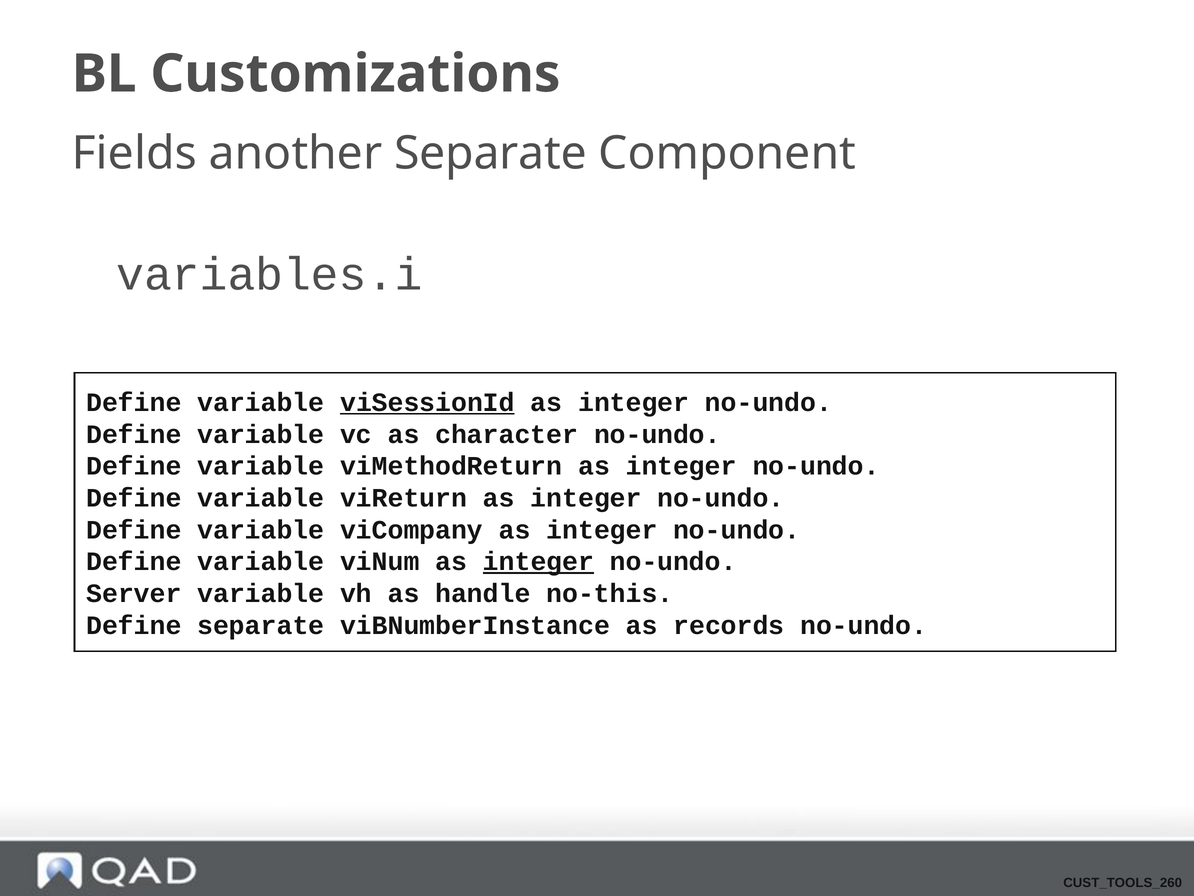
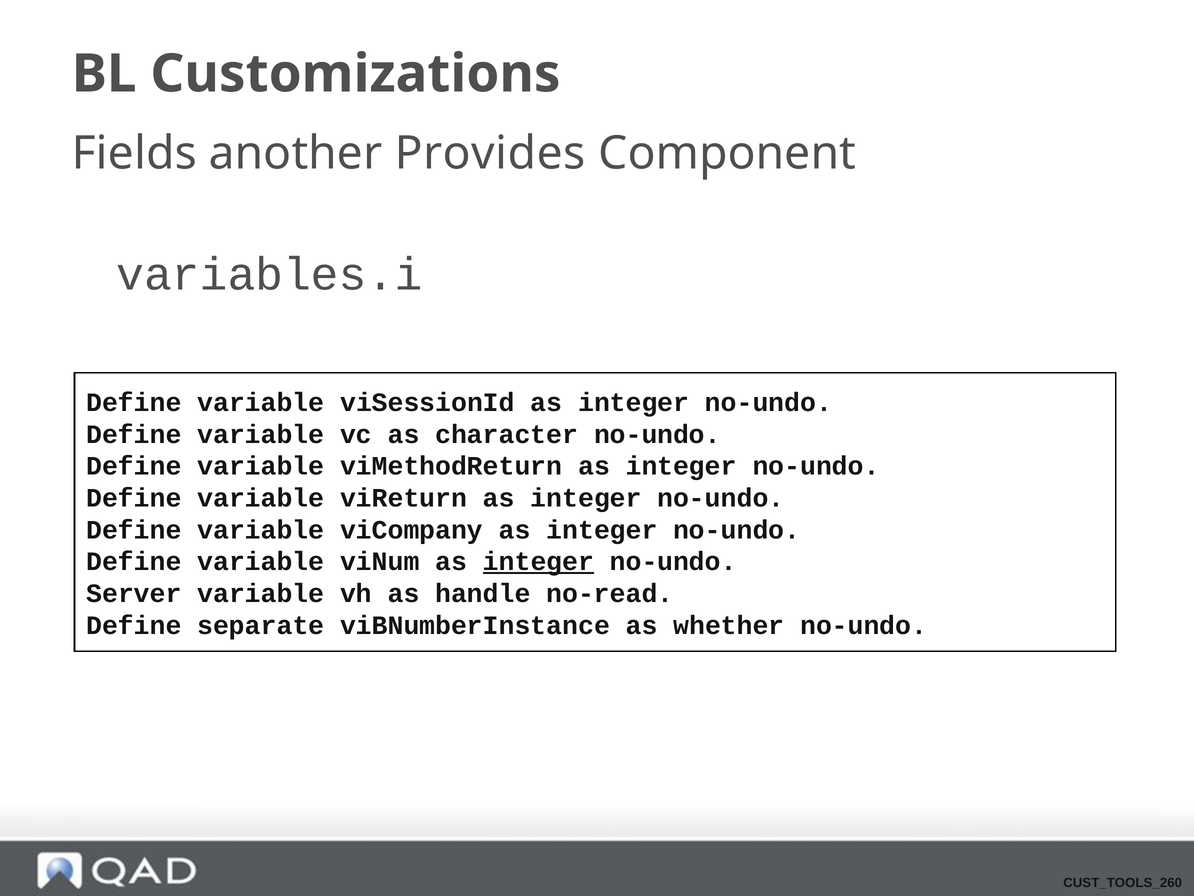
another Separate: Separate -> Provides
viSessionId underline: present -> none
no-this: no-this -> no-read
records: records -> whether
